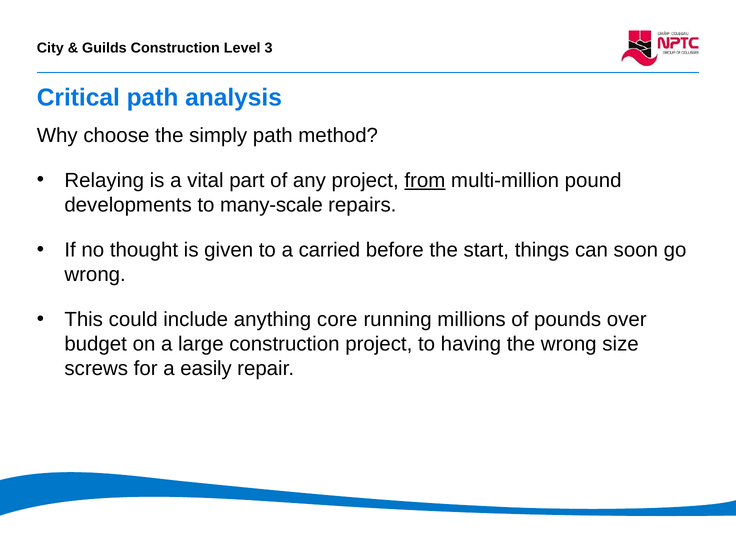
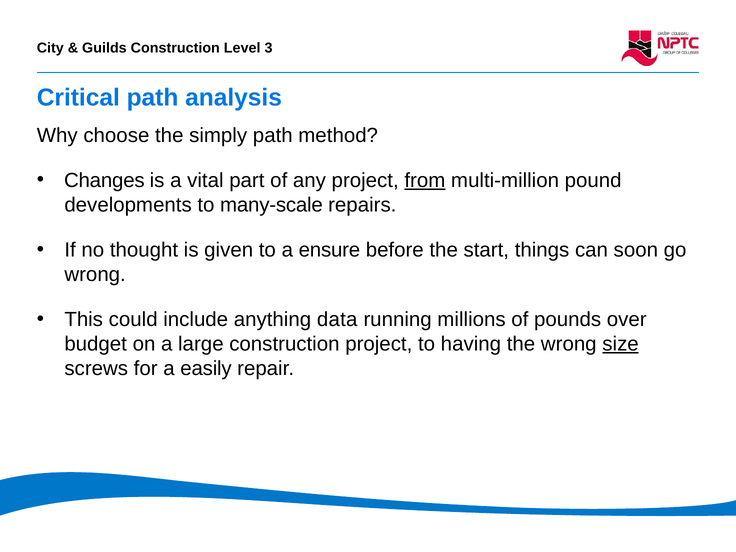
Relaying: Relaying -> Changes
carried: carried -> ensure
core: core -> data
size underline: none -> present
